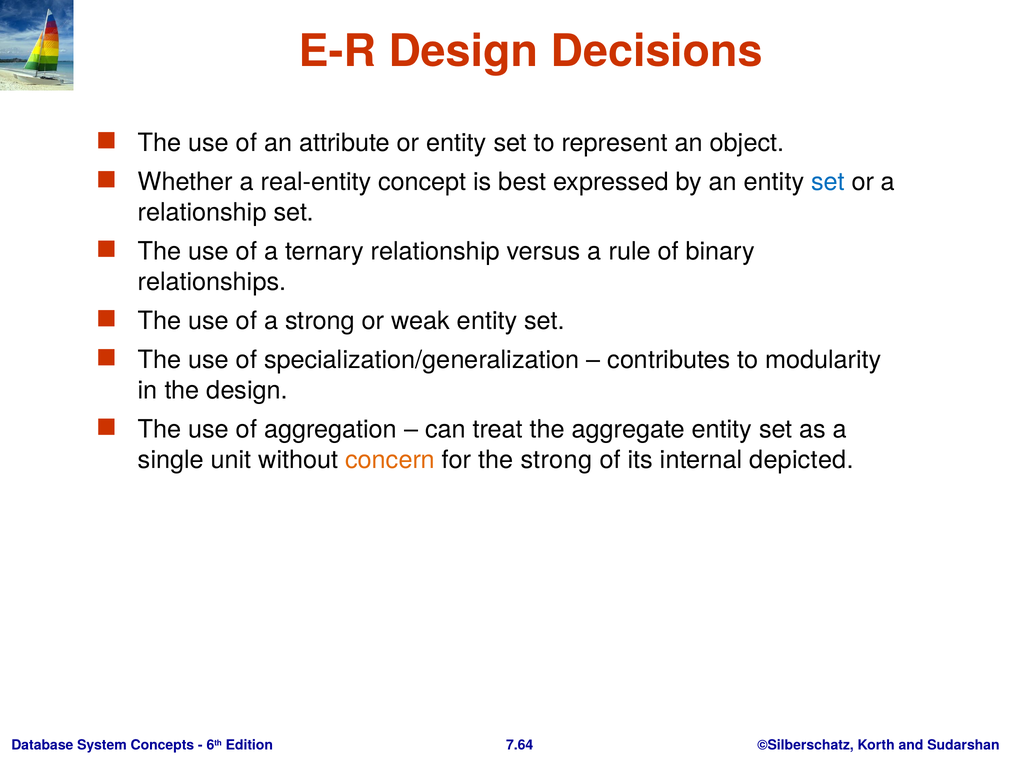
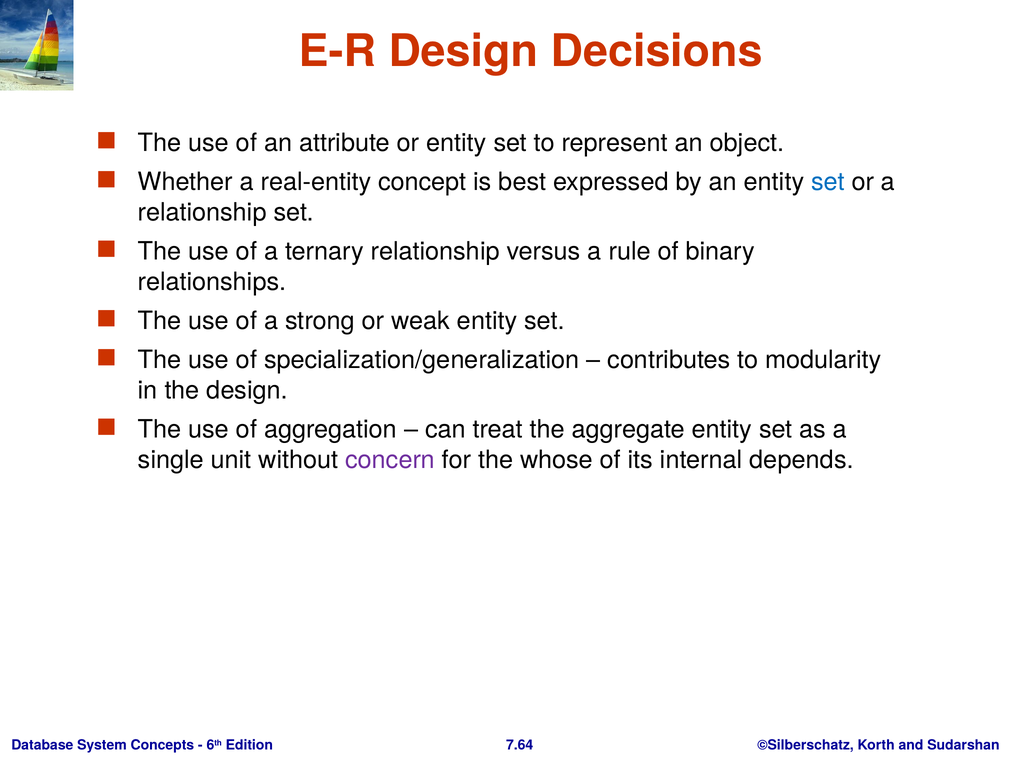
concern colour: orange -> purple
the strong: strong -> whose
depicted: depicted -> depends
